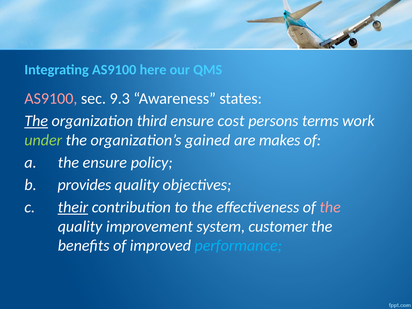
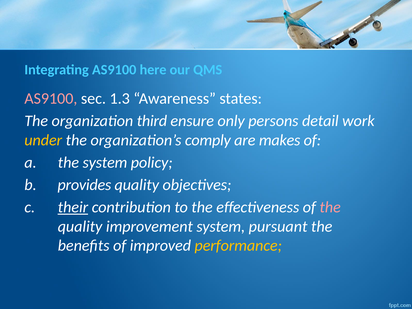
9.3: 9.3 -> 1.3
The at (36, 121) underline: present -> none
cost: cost -> only
terms: terms -> detail
under colour: light green -> yellow
gained: gained -> comply
the ensure: ensure -> system
customer: customer -> pursuant
performance colour: light blue -> yellow
